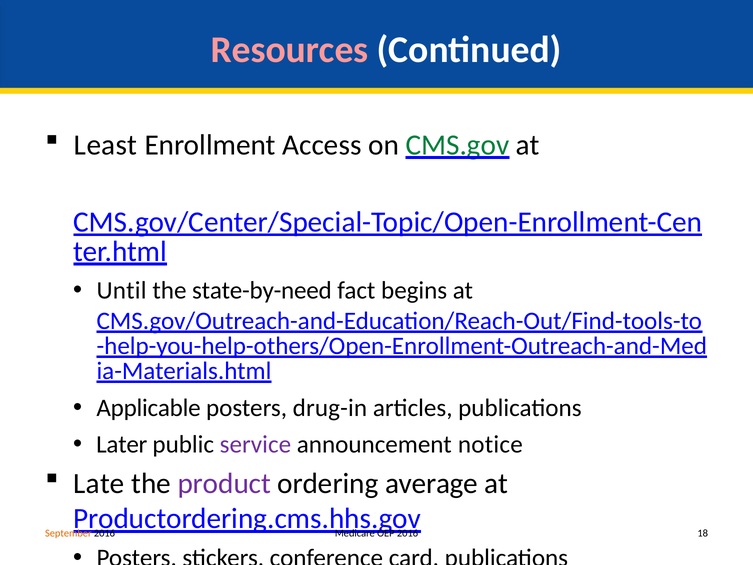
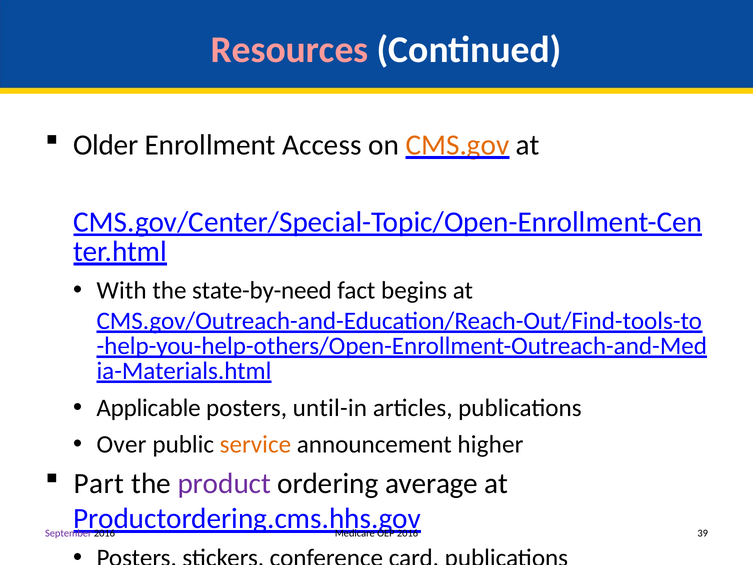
Least: Least -> Older
CMS.gov colour: green -> orange
Until: Until -> With
drug-in: drug-in -> until-in
Later: Later -> Over
service colour: purple -> orange
notice: notice -> higher
Late: Late -> Part
September colour: orange -> purple
18: 18 -> 39
